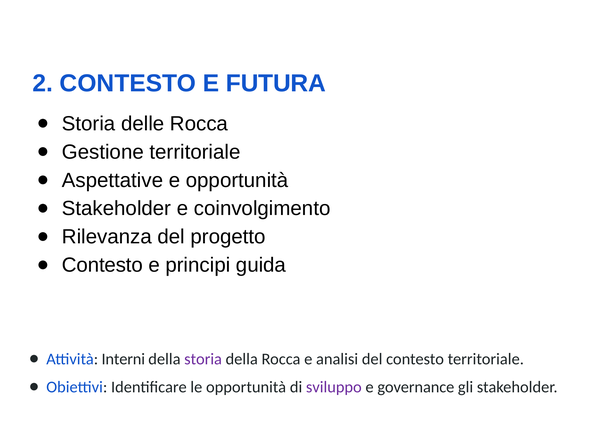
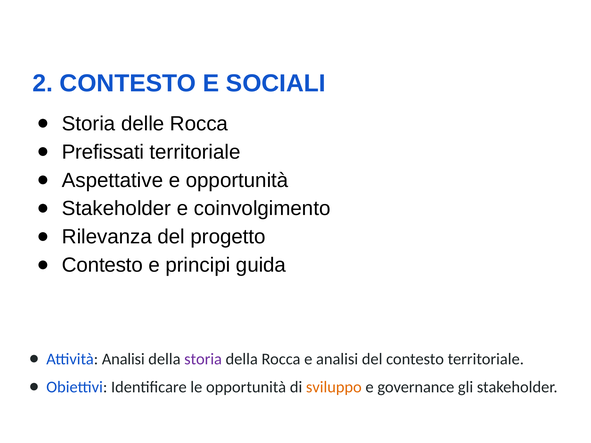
FUTURA: FUTURA -> SOCIALI
Gestione: Gestione -> Prefissati
Attività Interni: Interni -> Analisi
sviluppo colour: purple -> orange
